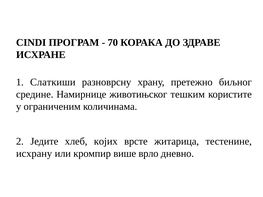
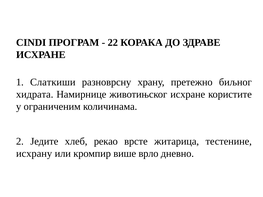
70: 70 -> 22
средине: средине -> хидрата
животињског тешким: тешким -> исхране
којих: којих -> рекао
